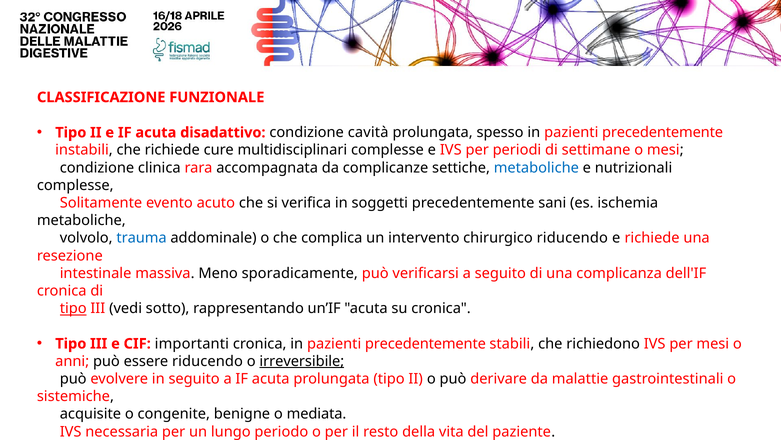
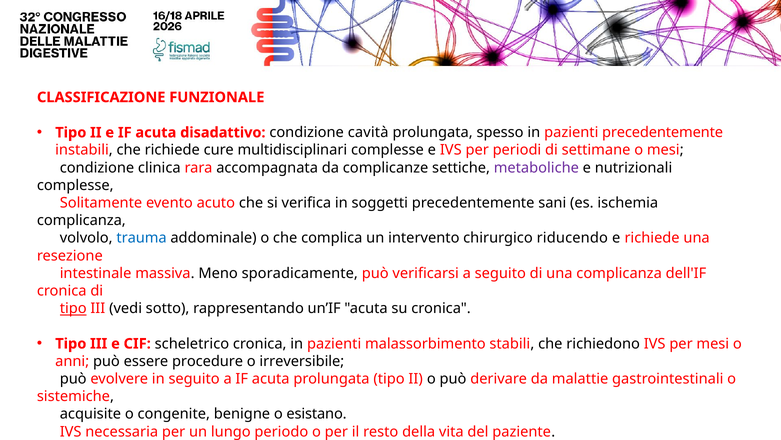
metaboliche at (536, 167) colour: blue -> purple
metaboliche at (81, 220): metaboliche -> complicanza
importanti: importanti -> scheletrico
cronica in pazienti precedentemente: precedentemente -> malassorbimento
essere riducendo: riducendo -> procedure
irreversibile underline: present -> none
mediata: mediata -> esistano
